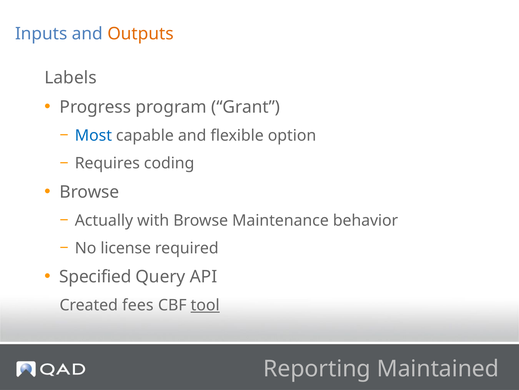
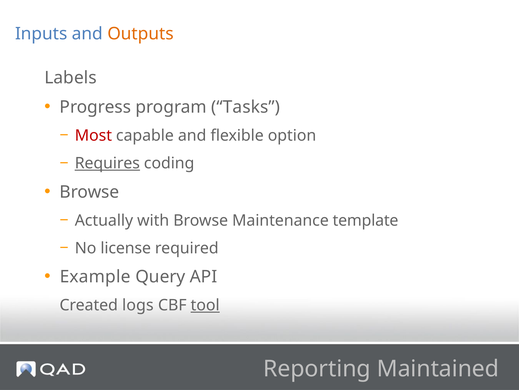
Grant: Grant -> Tasks
Most colour: blue -> red
Requires underline: none -> present
behavior: behavior -> template
Specified: Specified -> Example
fees: fees -> logs
